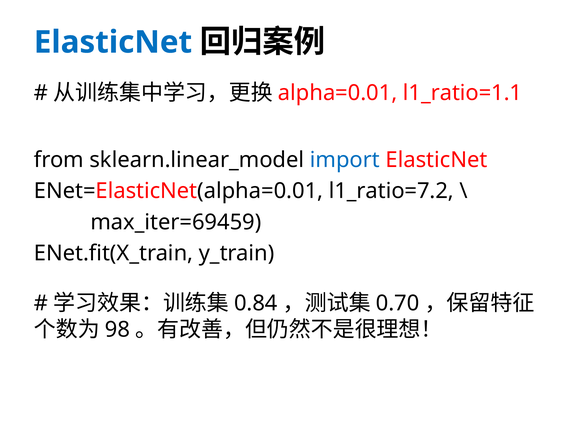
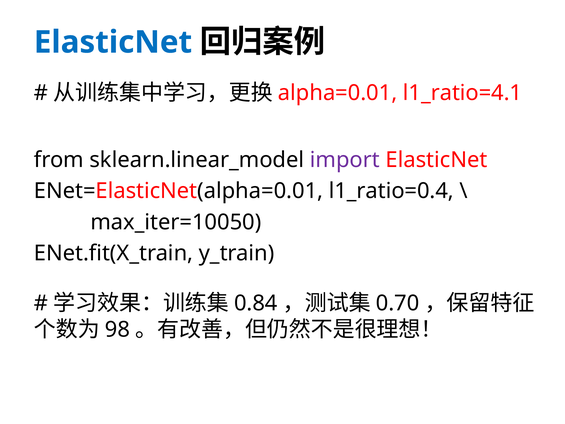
l1_ratio=1.1: l1_ratio=1.1 -> l1_ratio=4.1
import colour: blue -> purple
l1_ratio=7.2: l1_ratio=7.2 -> l1_ratio=0.4
max_iter=69459: max_iter=69459 -> max_iter=10050
